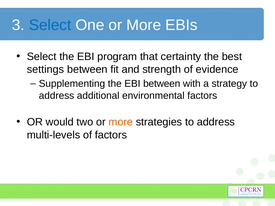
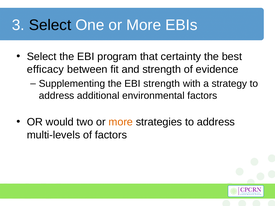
Select at (50, 25) colour: blue -> black
settings: settings -> efficacy
EBI between: between -> strength
